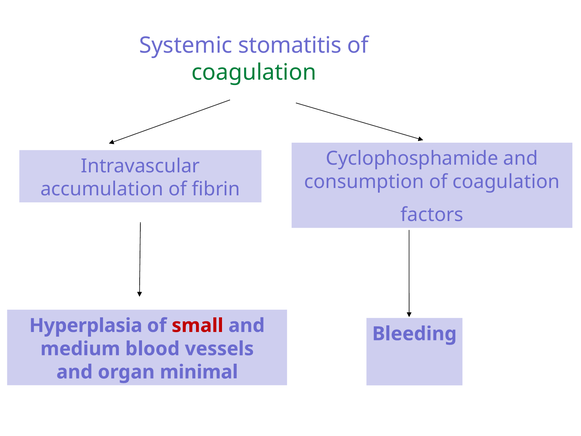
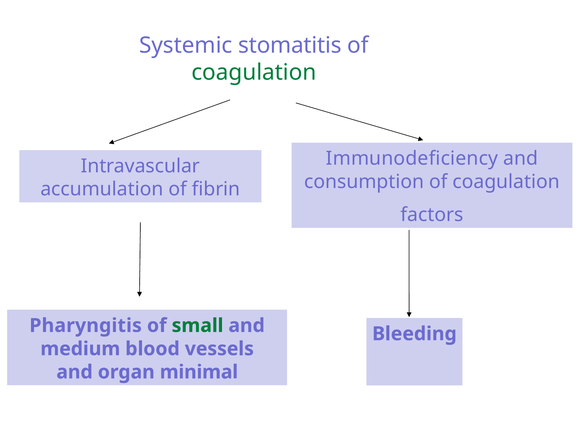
Cyclophosphamide: Cyclophosphamide -> Immunodeficiency
Hyperplasia: Hyperplasia -> Pharyngitis
small colour: red -> green
